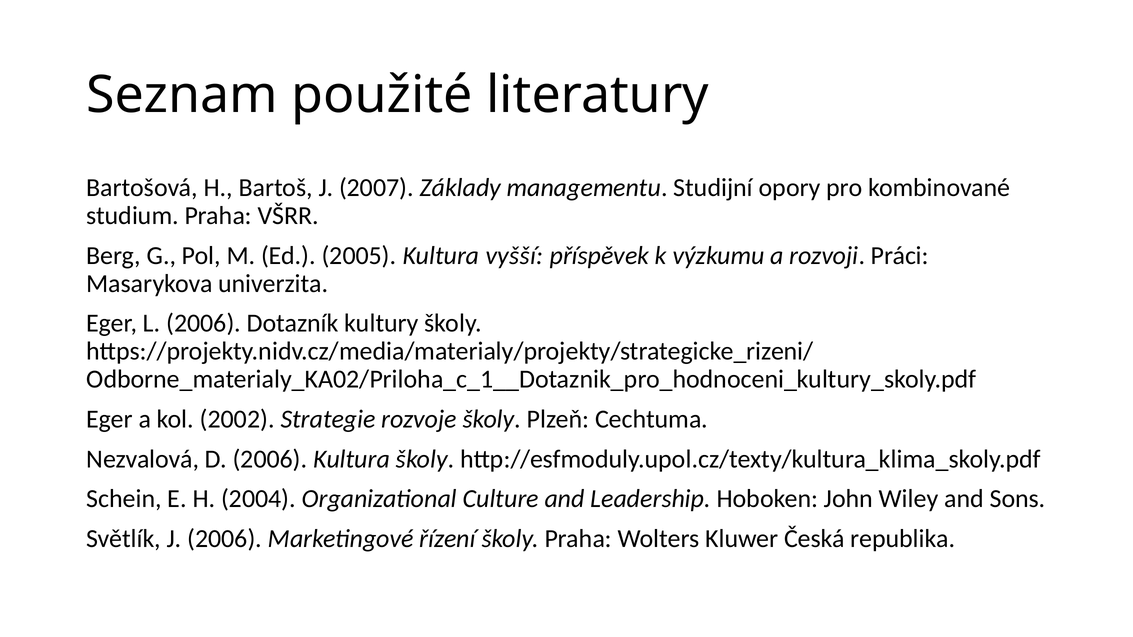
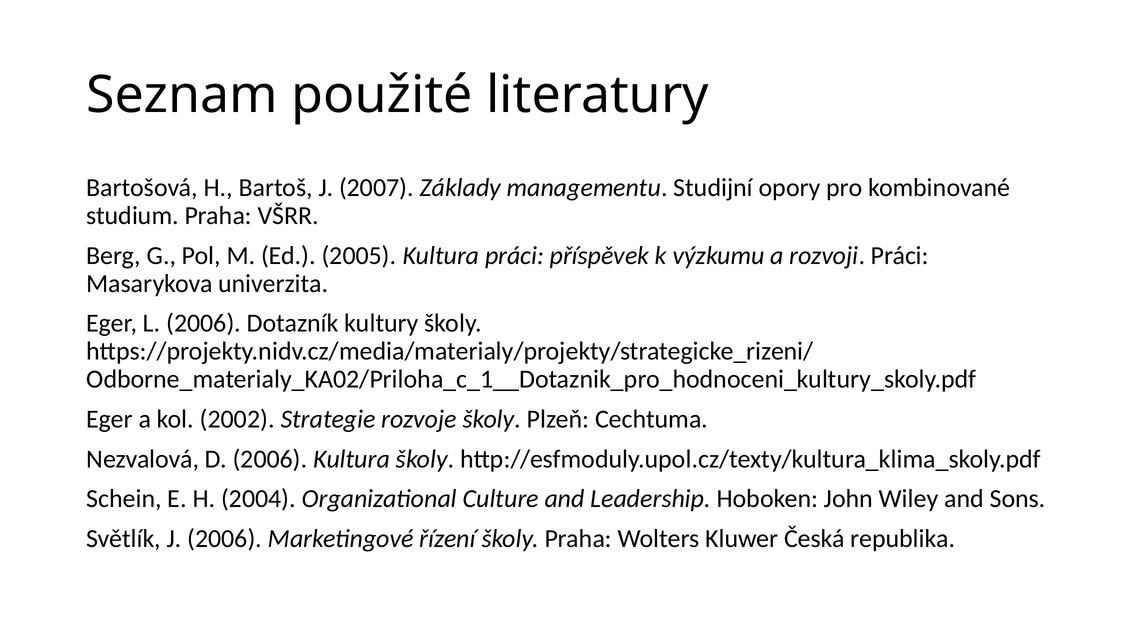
Kultura vyšší: vyšší -> práci
